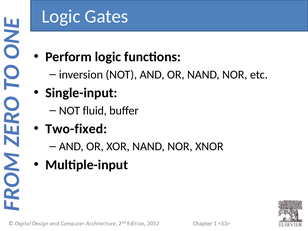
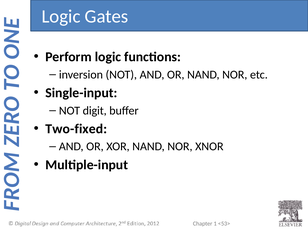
fluid: fluid -> digit
